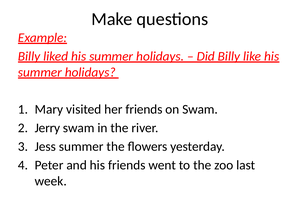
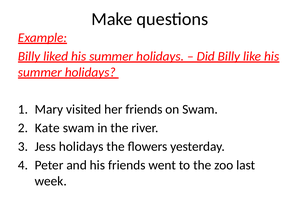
Jerry: Jerry -> Kate
Jess summer: summer -> holidays
